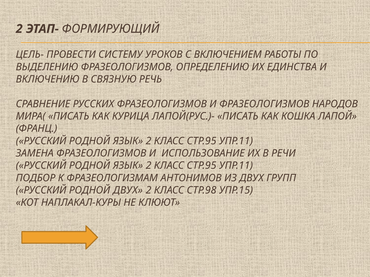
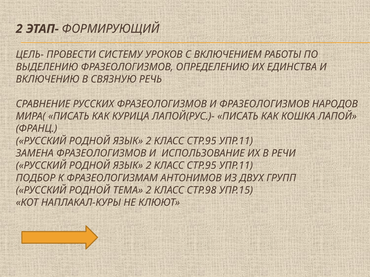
РОДНОЙ ДВУХ: ДВУХ -> ТЕМА
